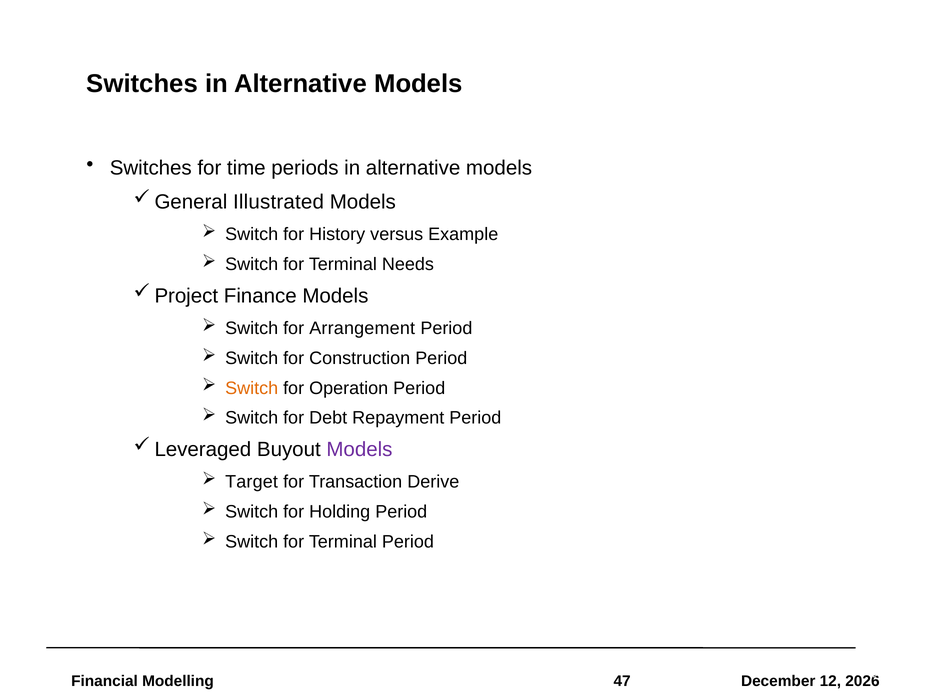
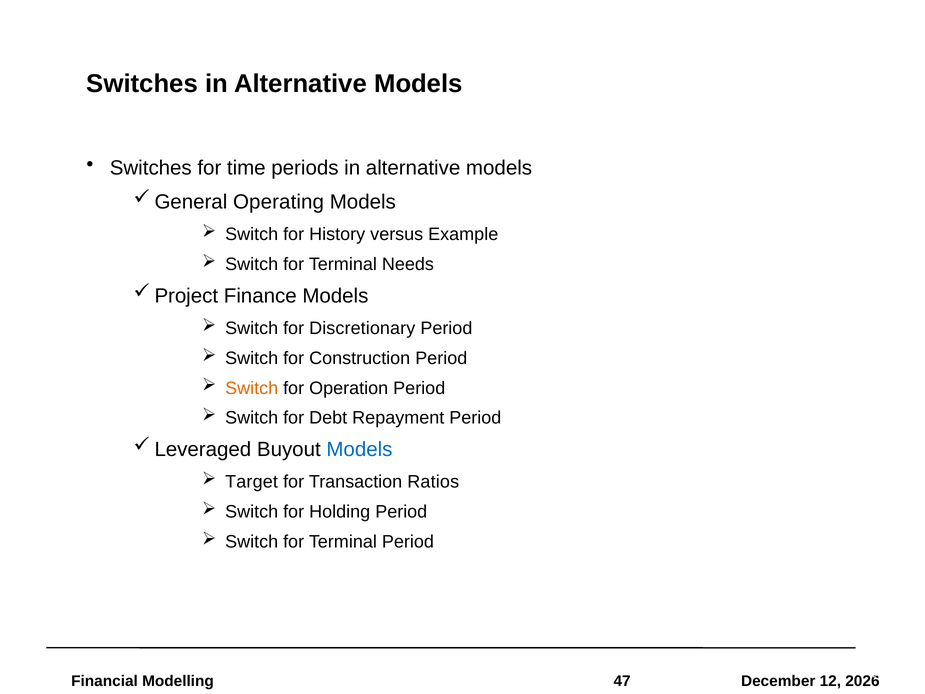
Illustrated: Illustrated -> Operating
Arrangement: Arrangement -> Discretionary
Models at (359, 449) colour: purple -> blue
Derive: Derive -> Ratios
